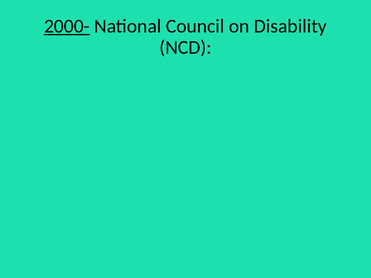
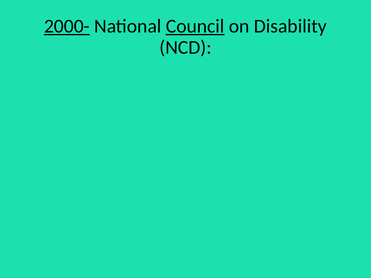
Council underline: none -> present
